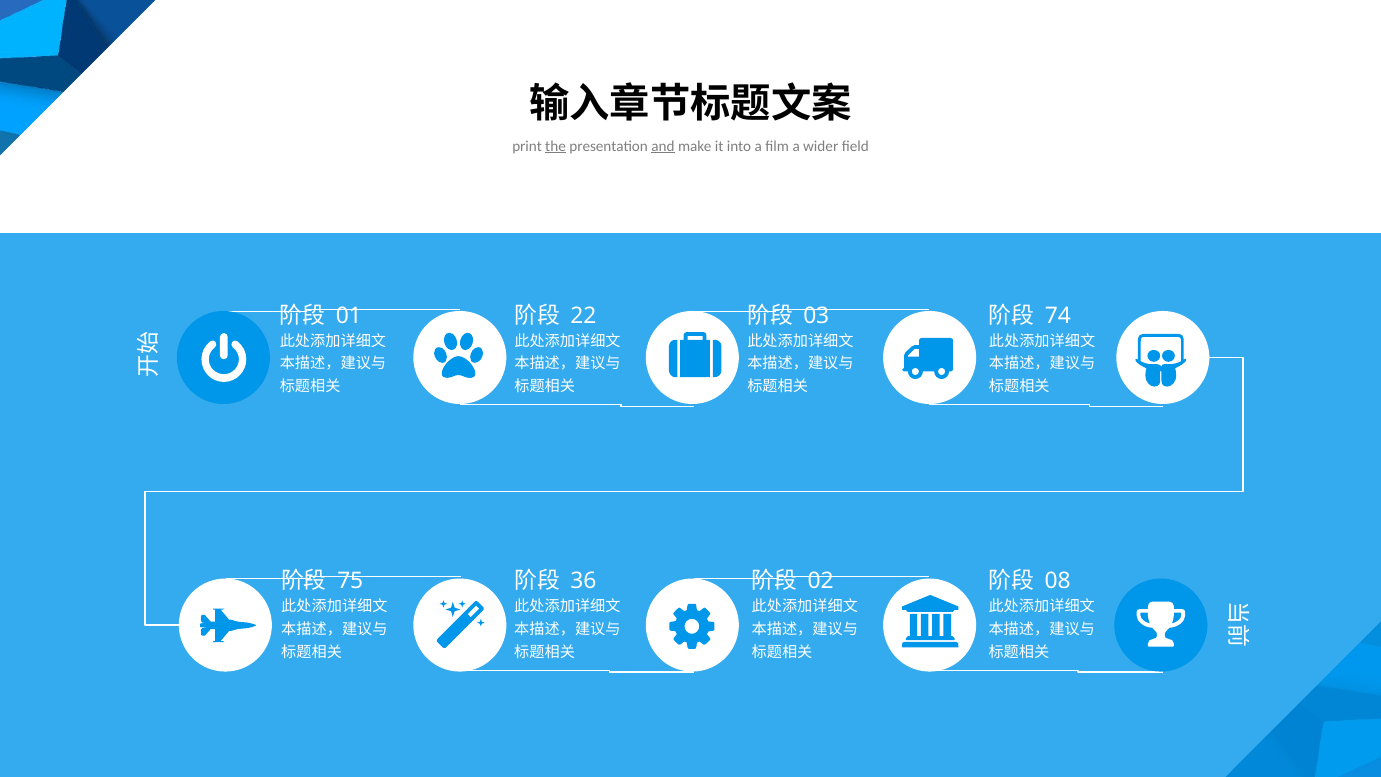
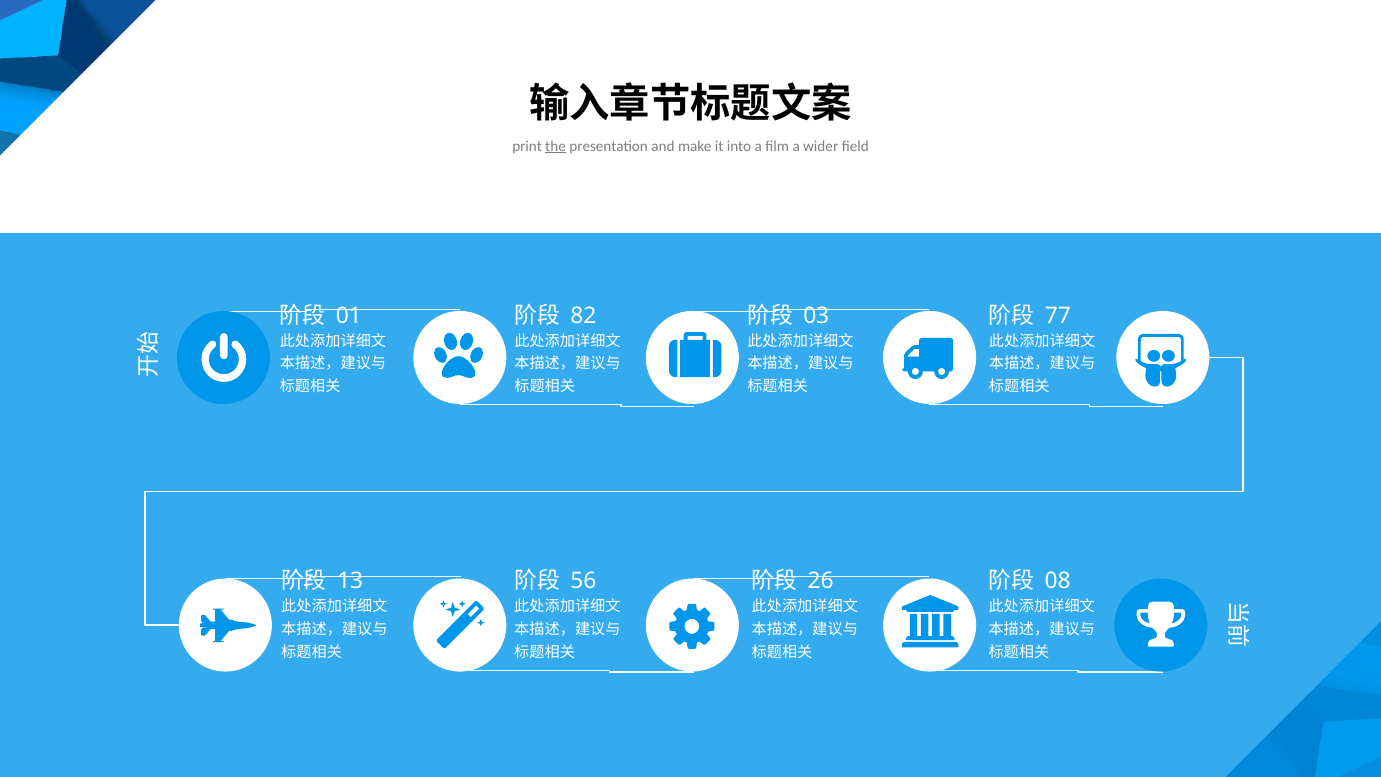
and underline: present -> none
22: 22 -> 82
74: 74 -> 77
75: 75 -> 13
36: 36 -> 56
02: 02 -> 26
